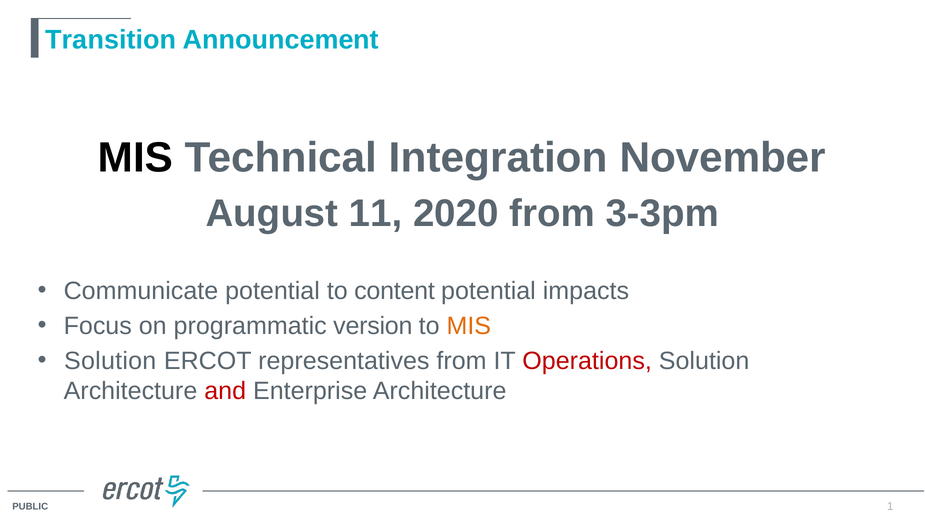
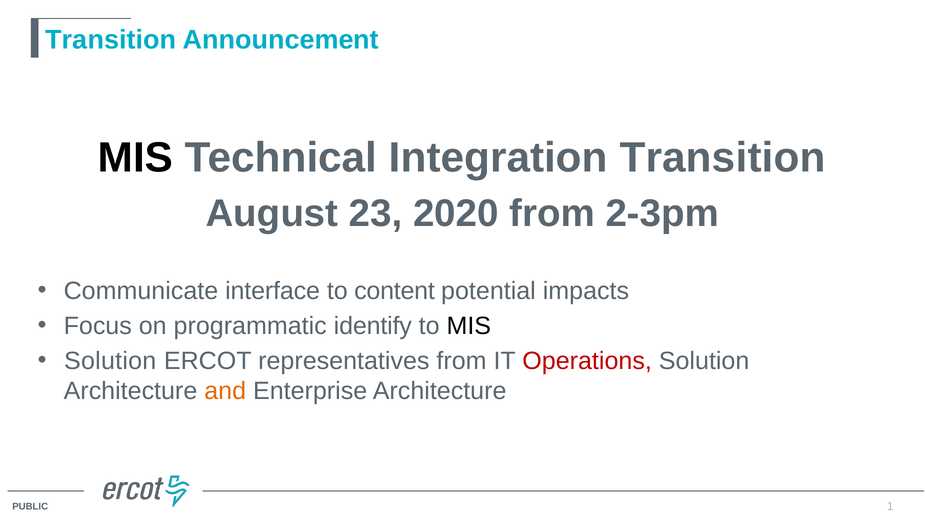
Integration November: November -> Transition
11: 11 -> 23
3-3pm: 3-3pm -> 2-3pm
Communicate potential: potential -> interface
version: version -> identify
MIS at (469, 326) colour: orange -> black
and colour: red -> orange
